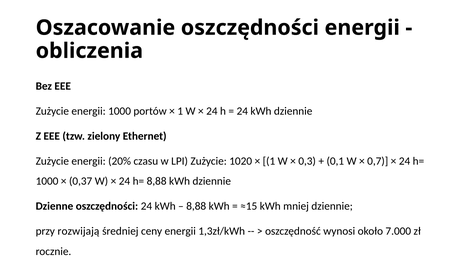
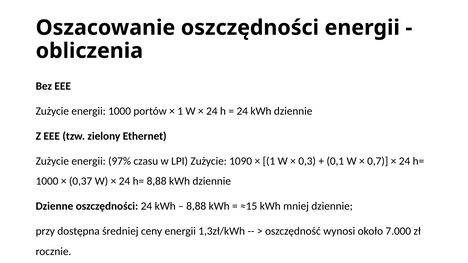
20%: 20% -> 97%
1020: 1020 -> 1090
rozwijają: rozwijają -> dostępna
